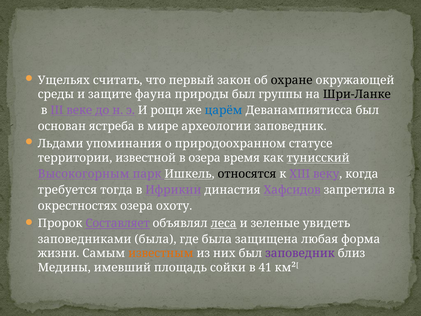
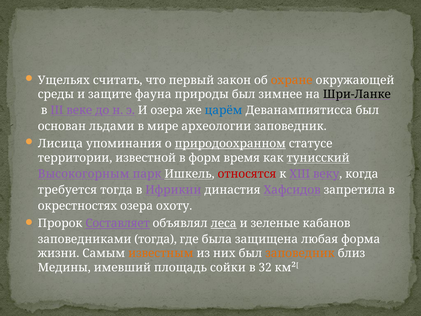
охране colour: black -> orange
группы: группы -> зимнее
И рощи: рощи -> озера
ястреба: ястреба -> льдами
Льдами: Льдами -> Лисица
природоохранном underline: none -> present
в озера: озера -> форм
относятся colour: black -> red
увидеть: увидеть -> кабанов
заповедниками была: была -> тогда
заповедник at (300, 253) colour: purple -> orange
41: 41 -> 32
